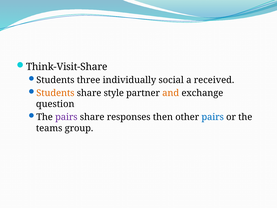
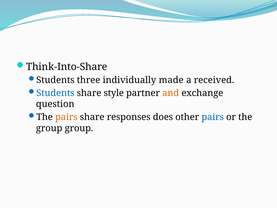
Think-Visit-Share: Think-Visit-Share -> Think-Into-Share
social: social -> made
Students at (55, 93) colour: orange -> blue
pairs at (66, 117) colour: purple -> orange
then: then -> does
teams at (49, 128): teams -> group
